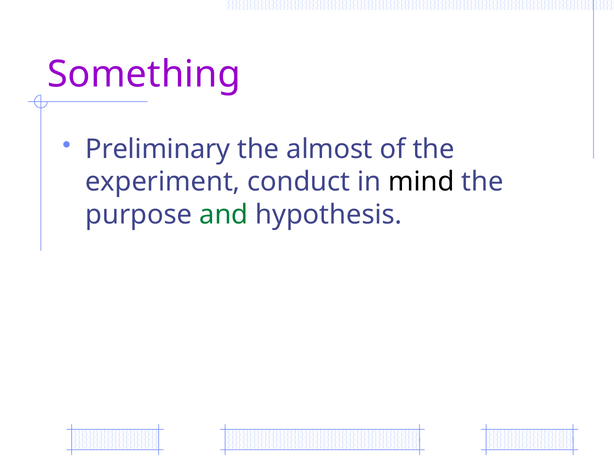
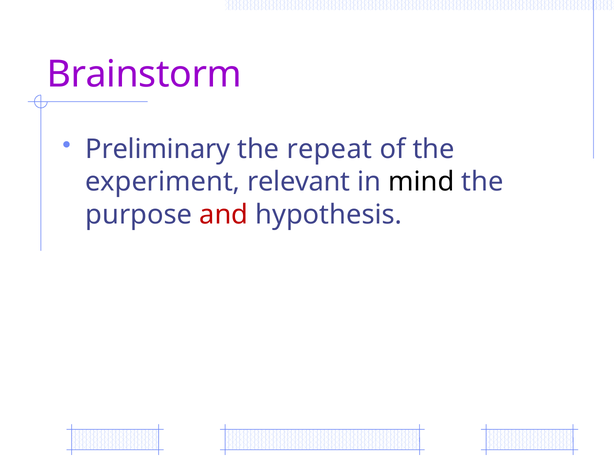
Something: Something -> Brainstorm
almost: almost -> repeat
conduct: conduct -> relevant
and colour: green -> red
